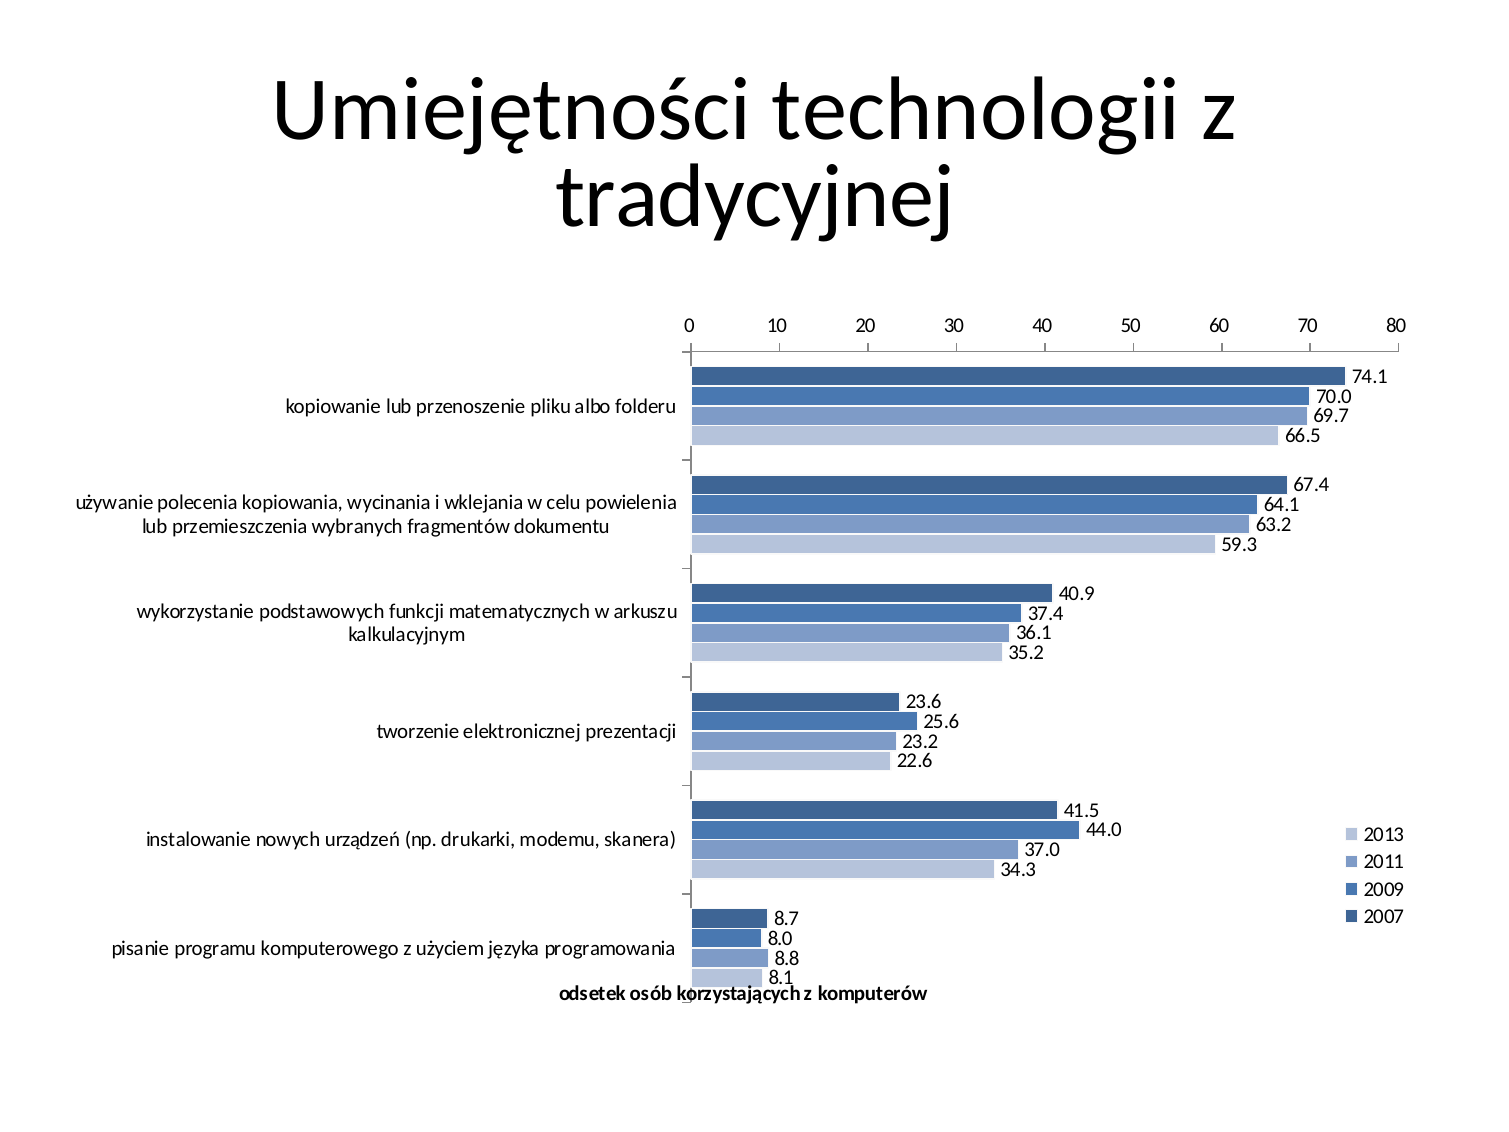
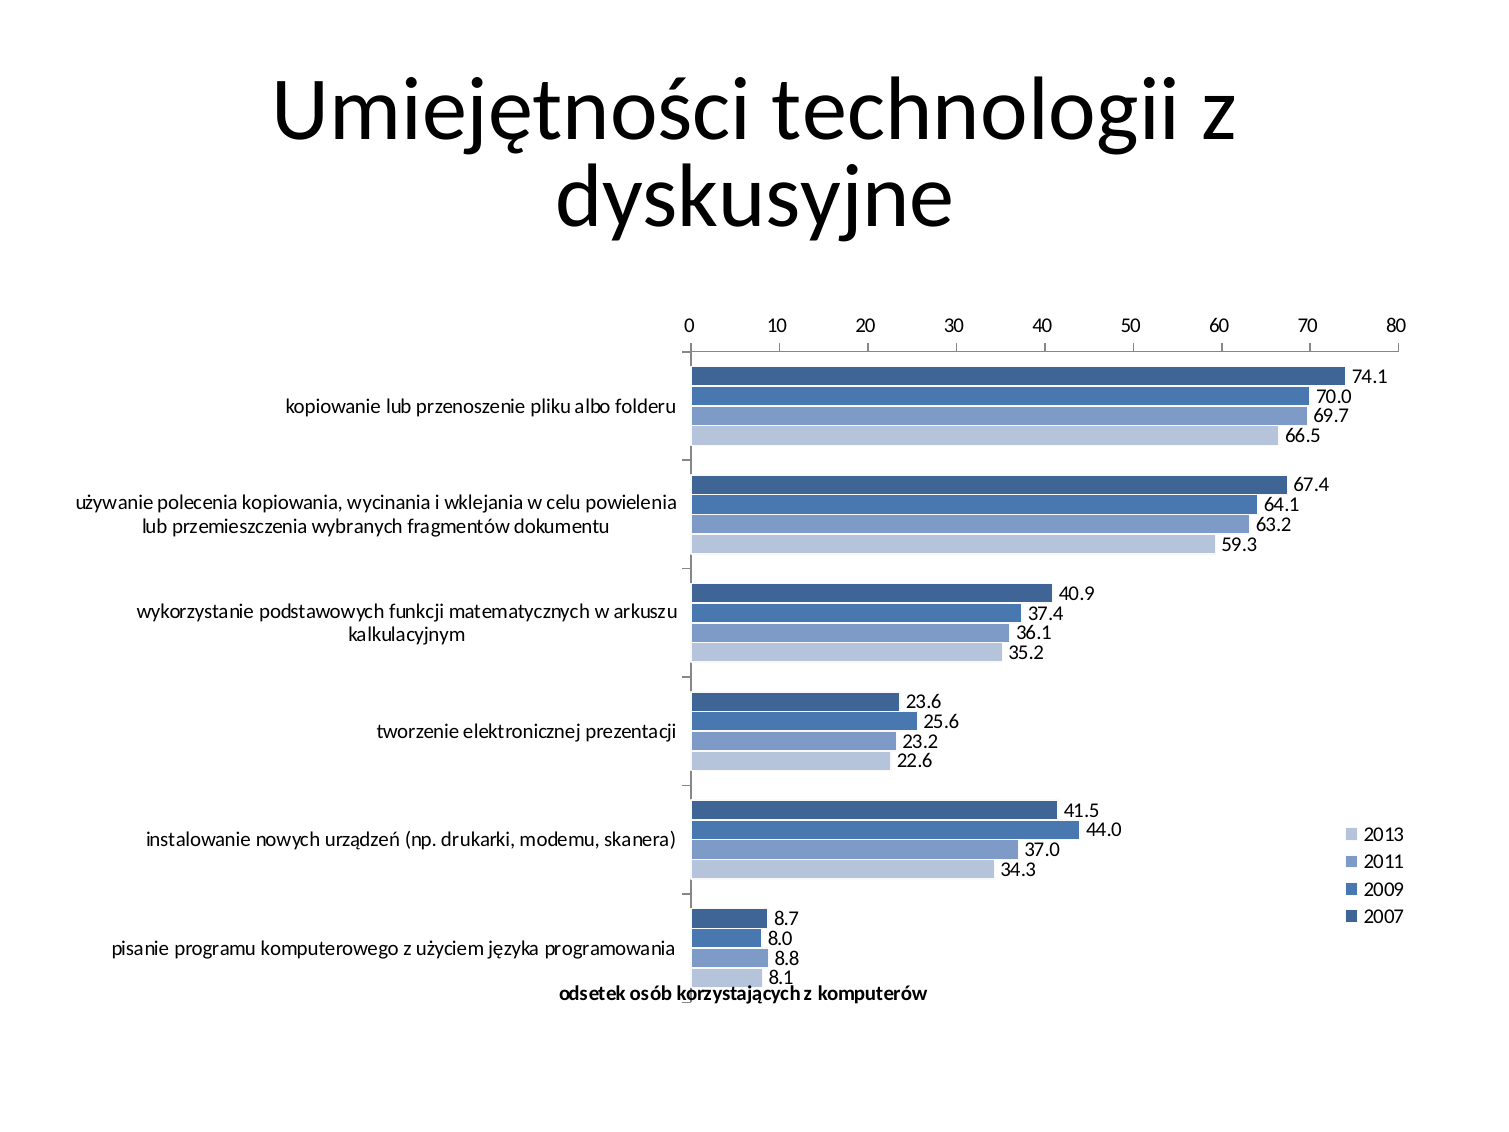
tradycyjnej: tradycyjnej -> dyskusyjne
